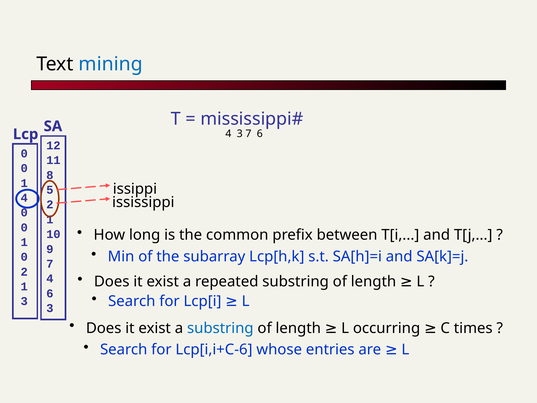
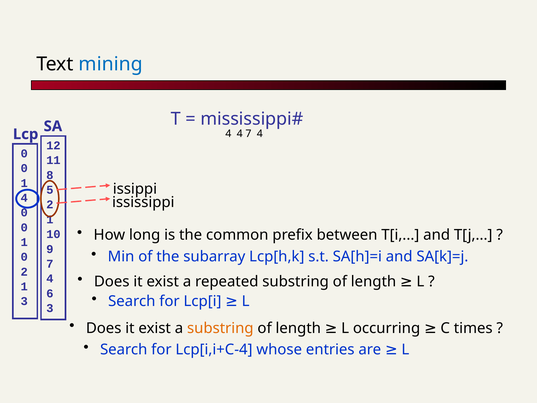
4 3: 3 -> 4
6 at (260, 134): 6 -> 4
substring at (220, 328) colour: blue -> orange
Lcp[i,i+C-6: Lcp[i,i+C-6 -> Lcp[i,i+C-4
